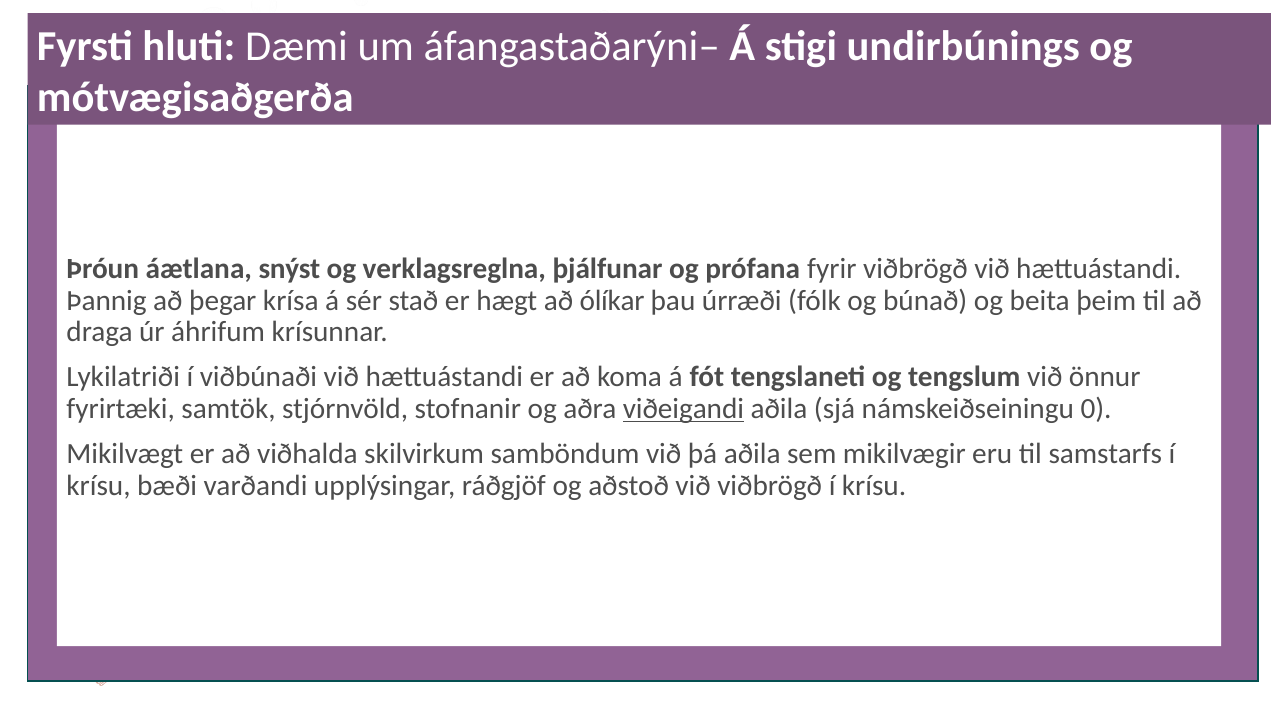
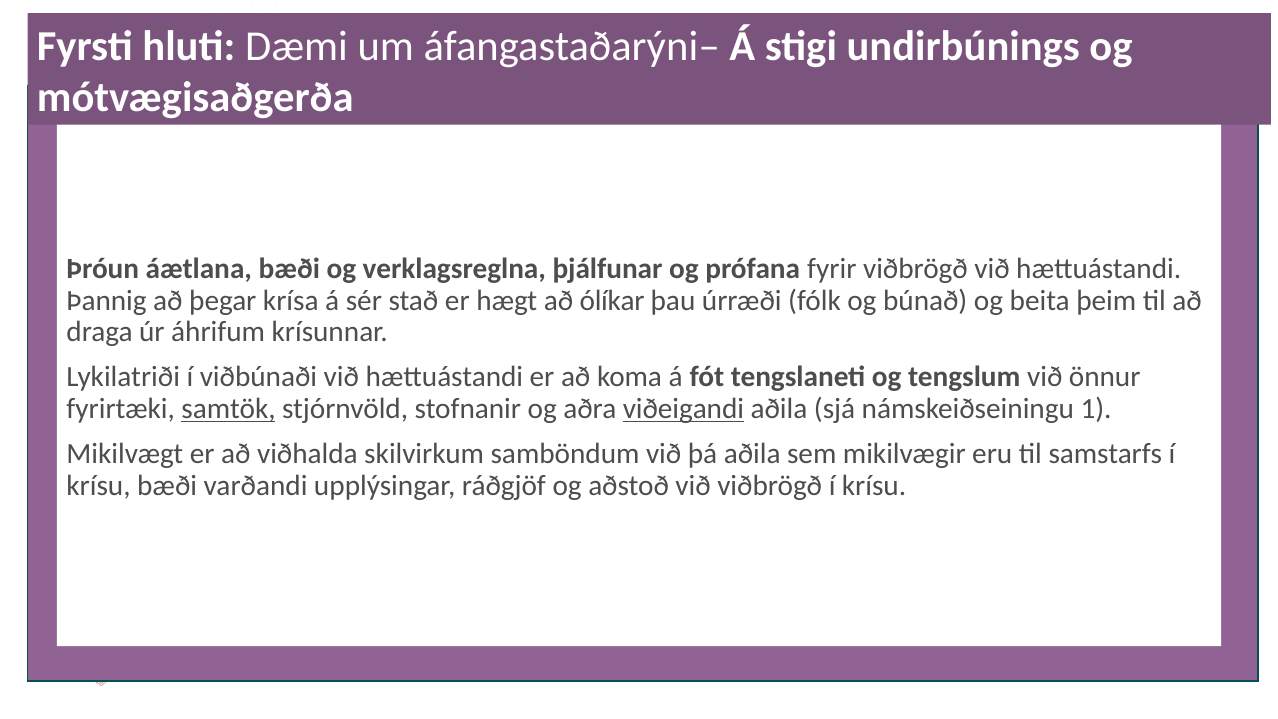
áætlana snýst: snýst -> bæði
samtök underline: none -> present
0: 0 -> 1
